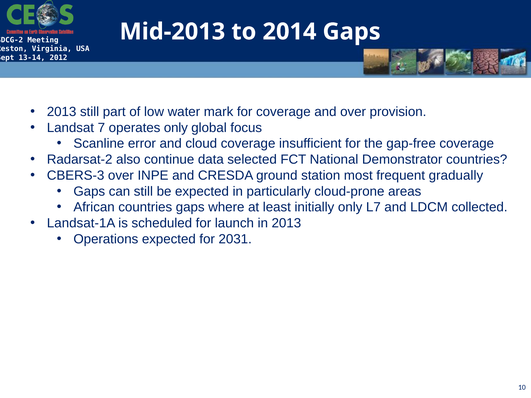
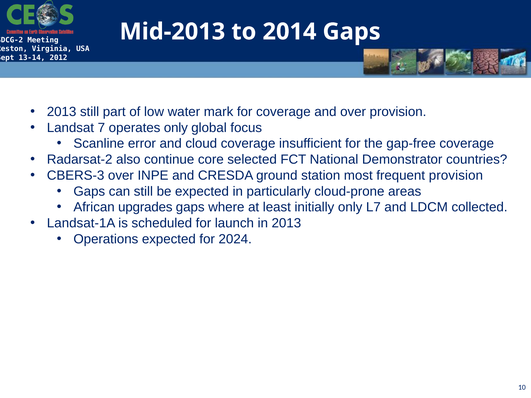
data: data -> core
frequent gradually: gradually -> provision
African countries: countries -> upgrades
2031: 2031 -> 2024
